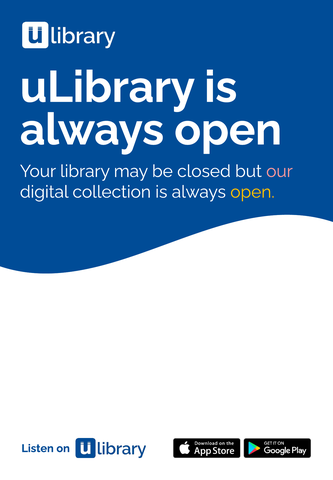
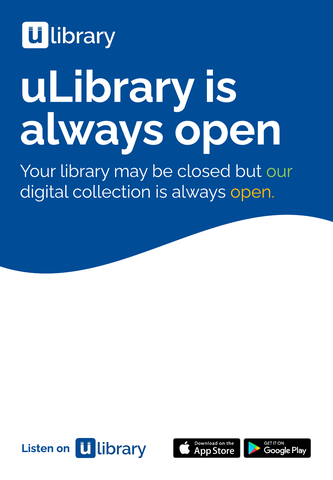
our colour: pink -> light green
